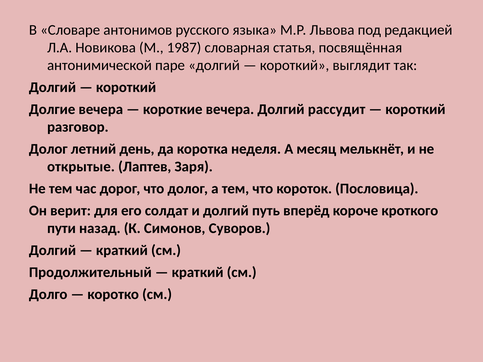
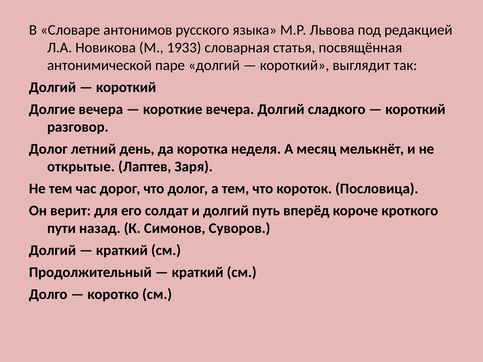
1987: 1987 -> 1933
рассудит: рассудит -> сладкого
